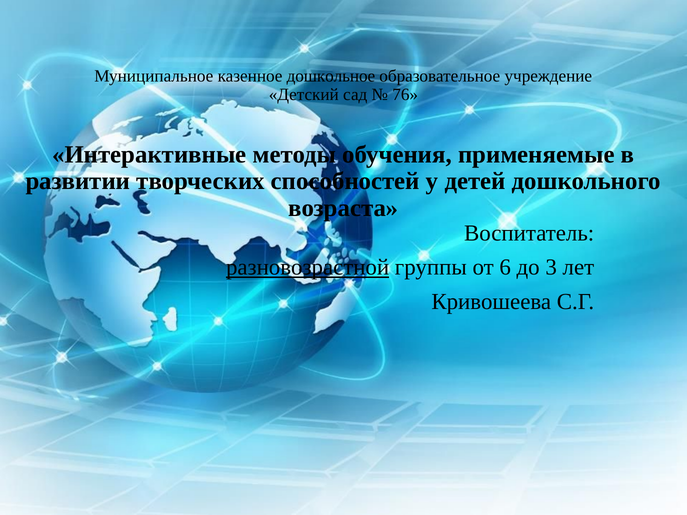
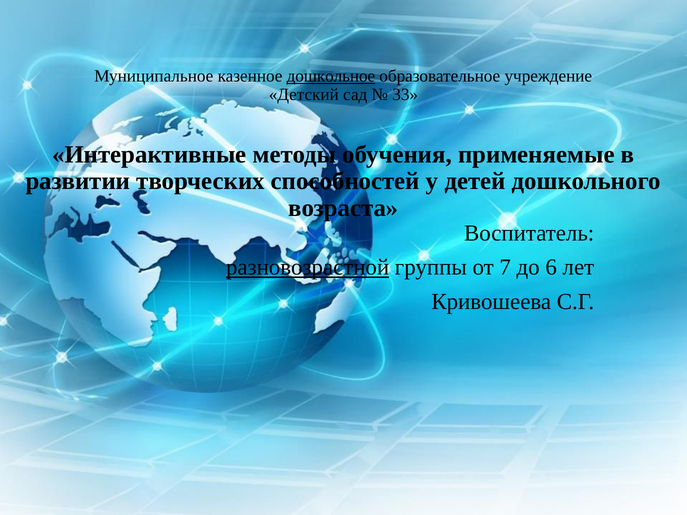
дошкольное underline: none -> present
76: 76 -> 33
6: 6 -> 7
3: 3 -> 6
